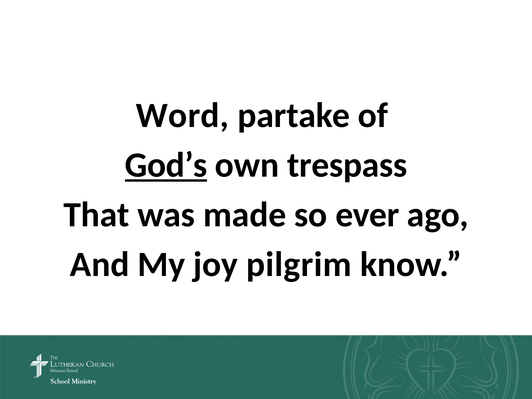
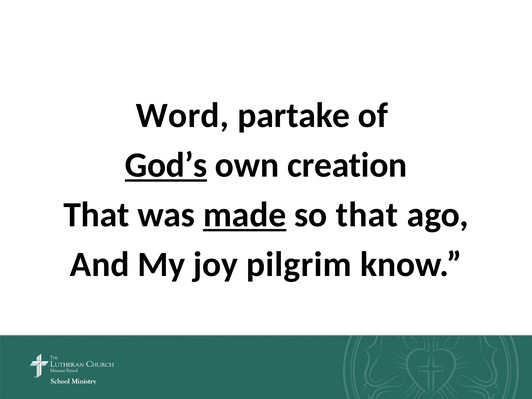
trespass: trespass -> creation
made underline: none -> present
so ever: ever -> that
